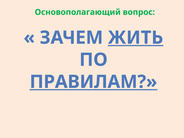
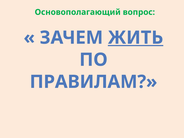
ПРАВИЛАМ underline: present -> none
